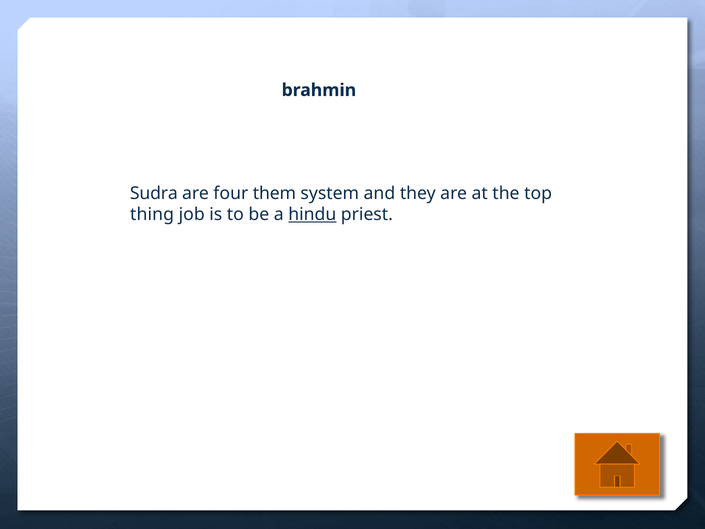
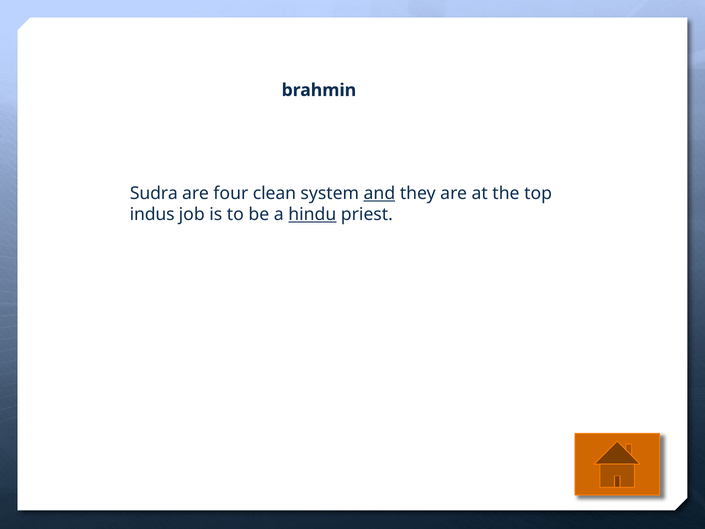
them: them -> clean
and underline: none -> present
thing: thing -> indus
